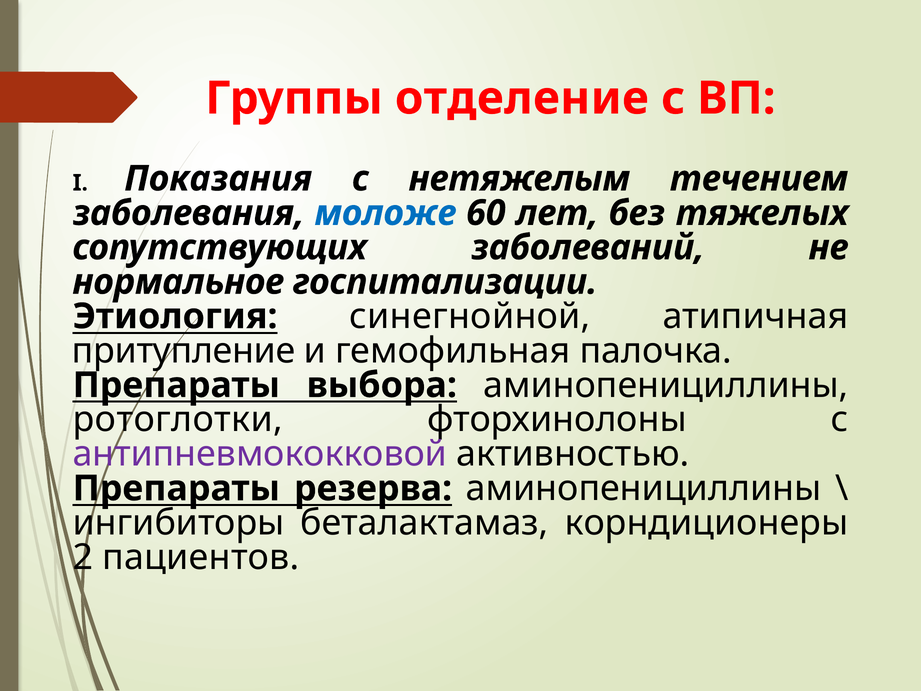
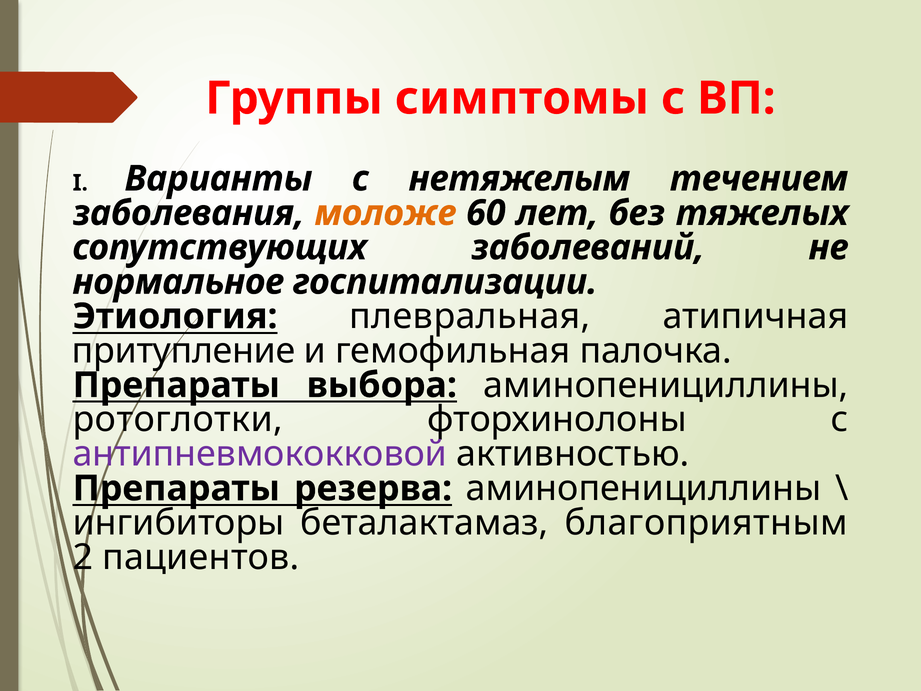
отделение: отделение -> симптомы
Показания: Показания -> Варианты
моложе colour: blue -> orange
синегнойной: синегнойной -> плевральная
корндиционеры: корндиционеры -> благоприятным
